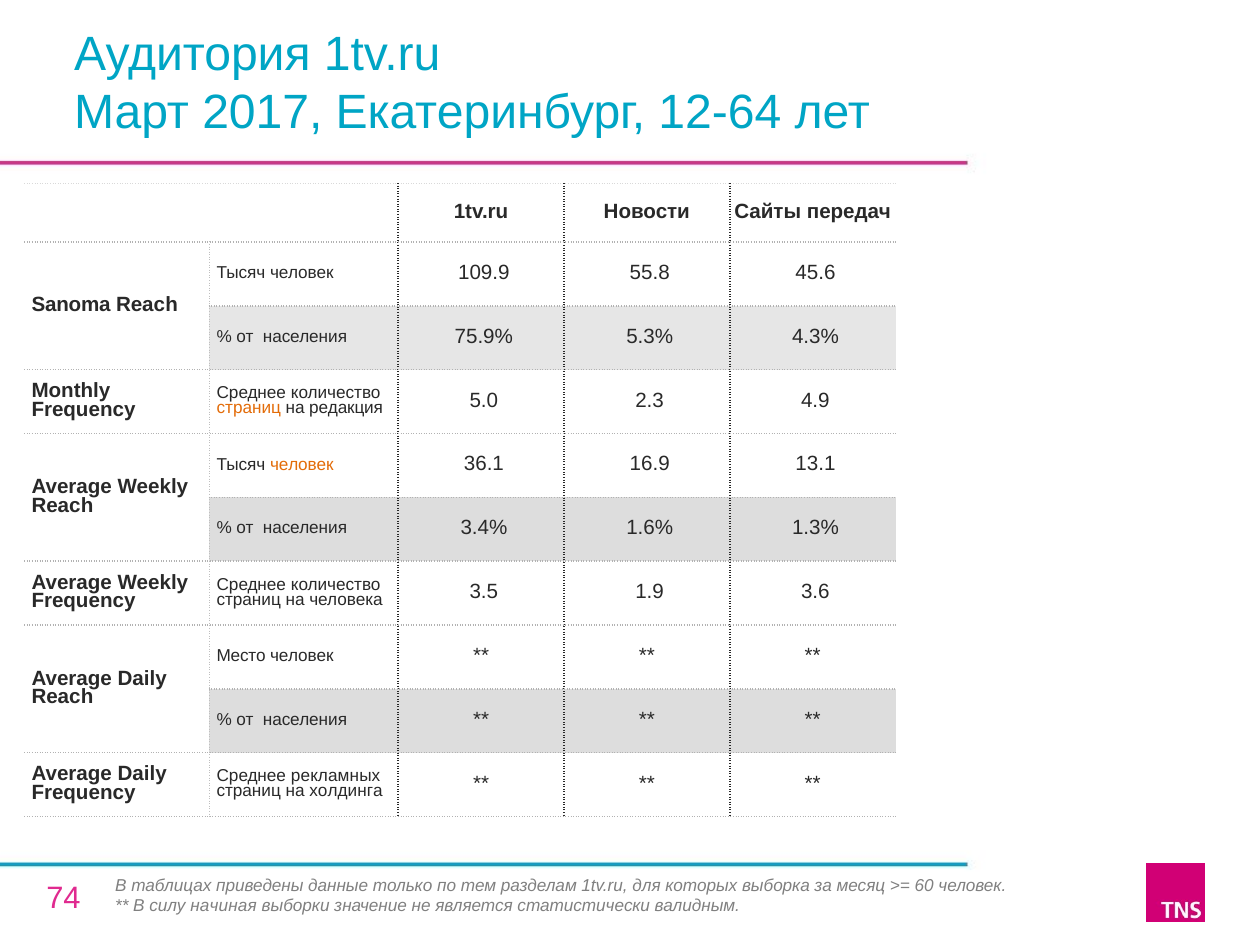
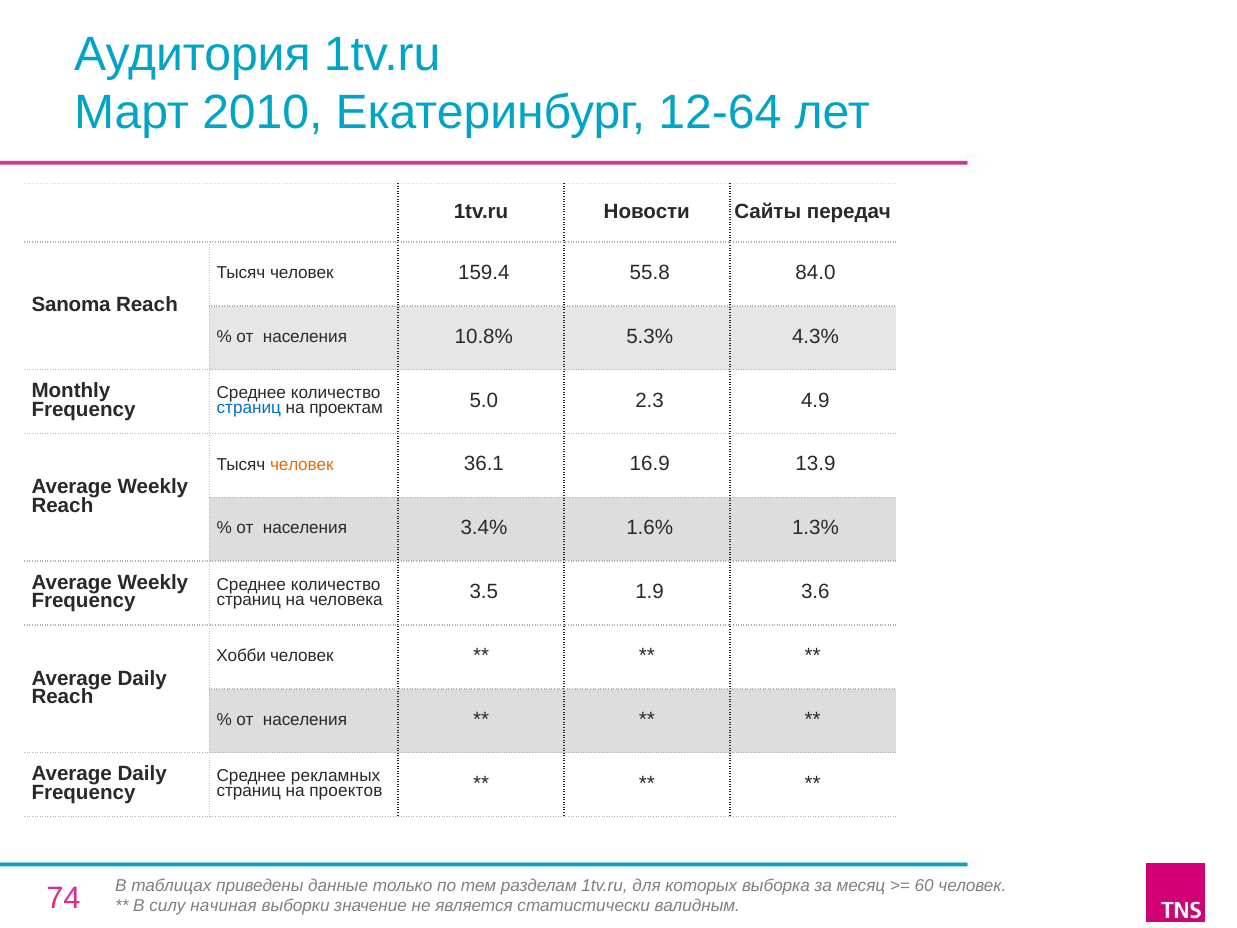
2017: 2017 -> 2010
109.9: 109.9 -> 159.4
45.6: 45.6 -> 84.0
75.9%: 75.9% -> 10.8%
страниц at (249, 408) colour: orange -> blue
редакция: редакция -> проектам
13.1: 13.1 -> 13.9
Место: Место -> Хобби
холдинга: холдинга -> проектов
